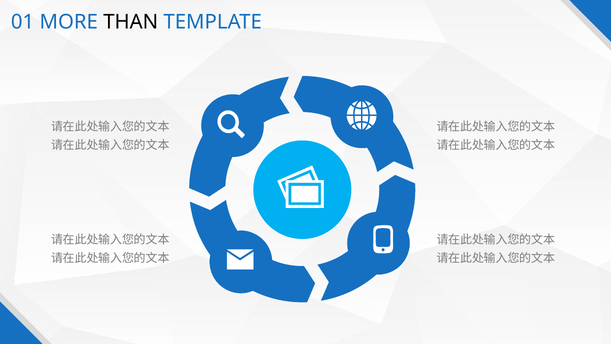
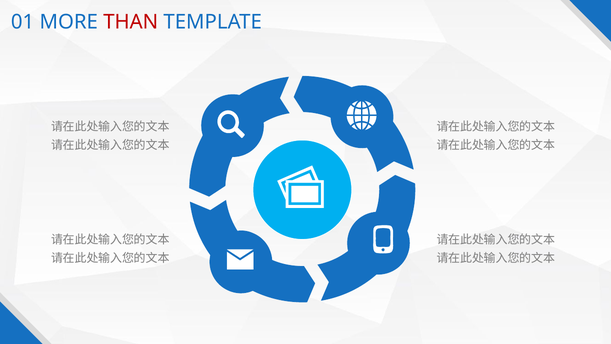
THAN colour: black -> red
